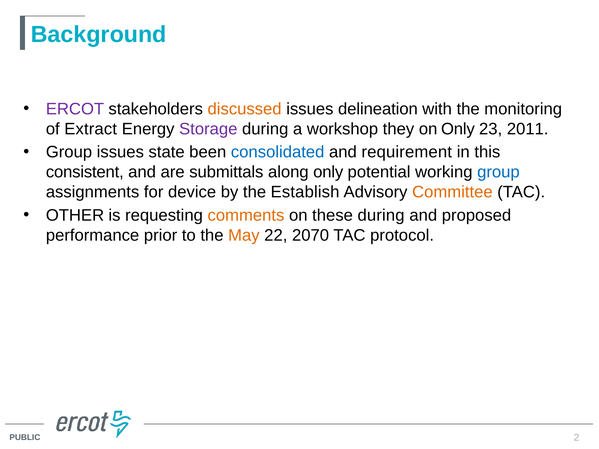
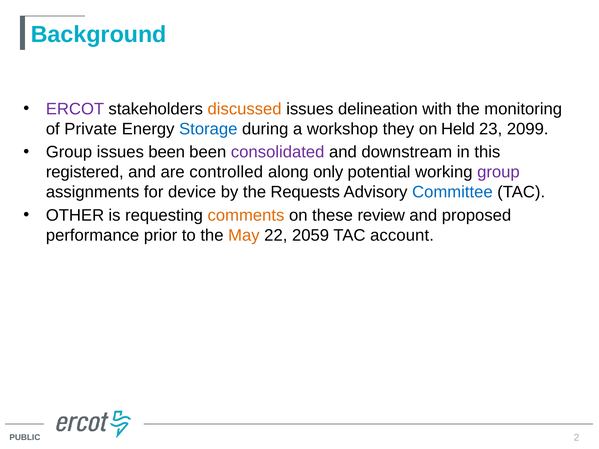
Extract: Extract -> Private
Storage colour: purple -> blue
on Only: Only -> Held
2011: 2011 -> 2099
issues state: state -> been
consolidated colour: blue -> purple
requirement: requirement -> downstream
consistent: consistent -> registered
submittals: submittals -> controlled
group at (498, 172) colour: blue -> purple
Establish: Establish -> Requests
Committee colour: orange -> blue
these during: during -> review
2070: 2070 -> 2059
protocol: protocol -> account
